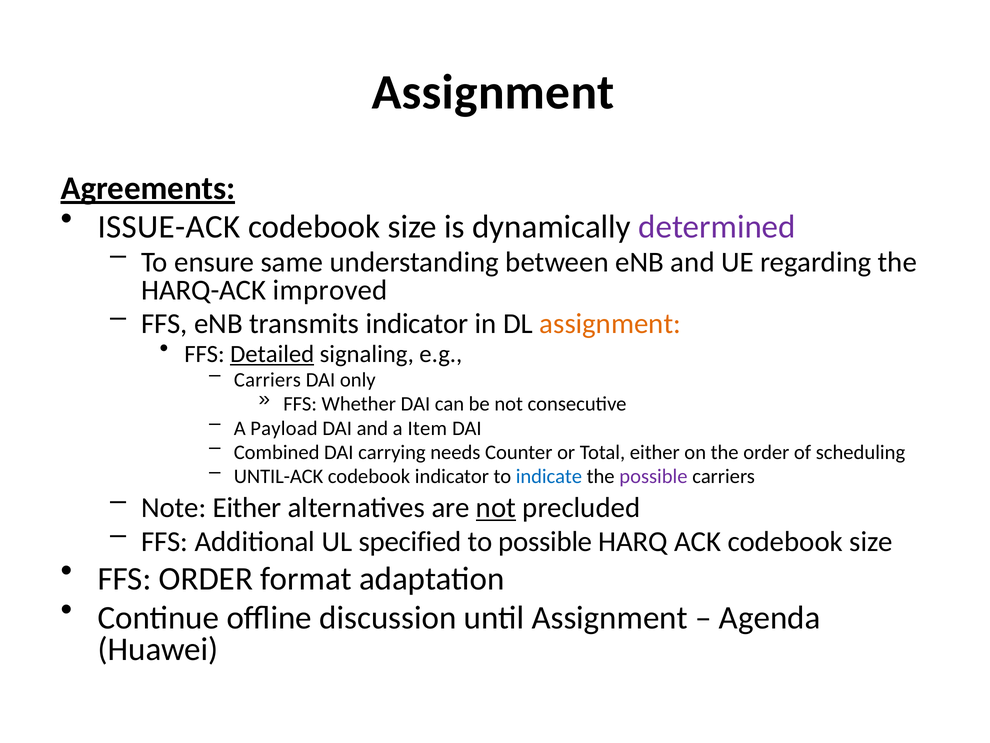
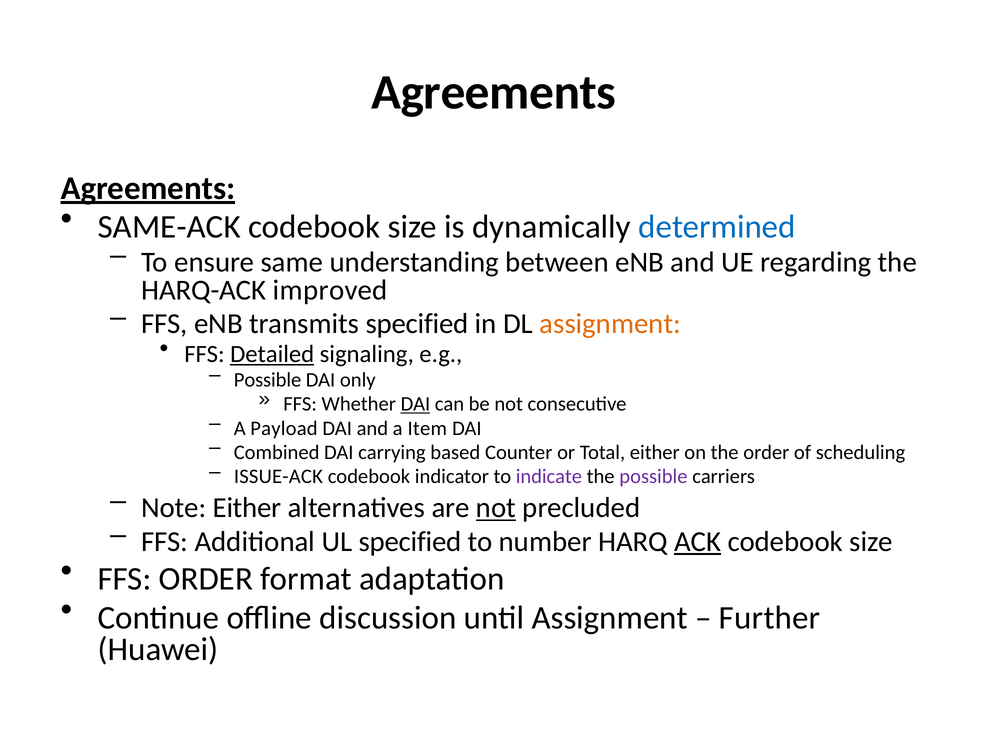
Assignment at (493, 92): Assignment -> Agreements
ISSUE-ACK: ISSUE-ACK -> SAME-ACK
determined colour: purple -> blue
transmits indicator: indicator -> specified
Carriers at (267, 380): Carriers -> Possible
DAI at (415, 404) underline: none -> present
needs: needs -> based
UNTIL-ACK: UNTIL-ACK -> ISSUE-ACK
indicate colour: blue -> purple
to possible: possible -> number
ACK underline: none -> present
Agenda: Agenda -> Further
